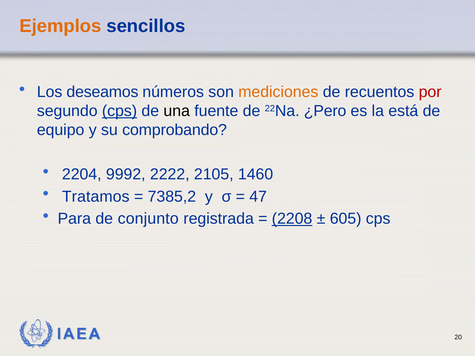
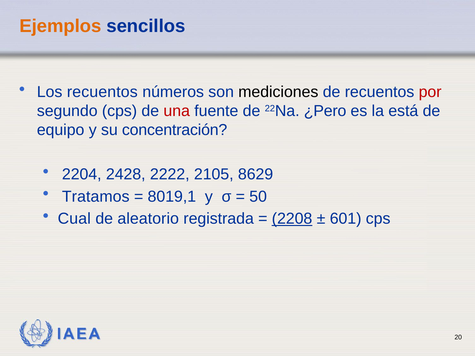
Los deseamos: deseamos -> recuentos
mediciones colour: orange -> black
cps at (120, 111) underline: present -> none
una colour: black -> red
comprobando: comprobando -> concentración
9992: 9992 -> 2428
1460: 1460 -> 8629
7385,2: 7385,2 -> 8019,1
47: 47 -> 50
Para: Para -> Cual
conjunto: conjunto -> aleatorio
605: 605 -> 601
